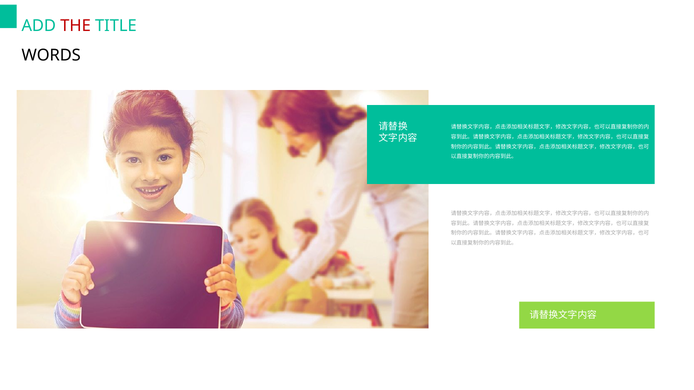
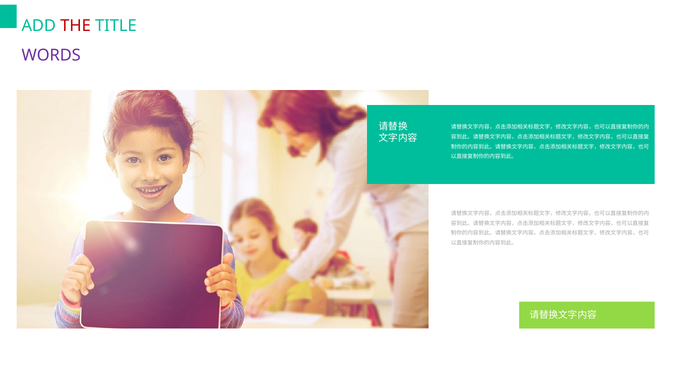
WORDS colour: black -> purple
